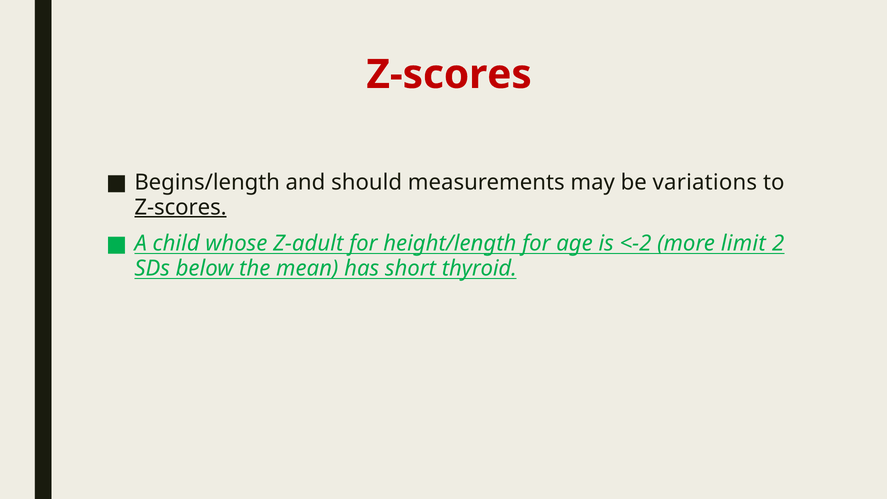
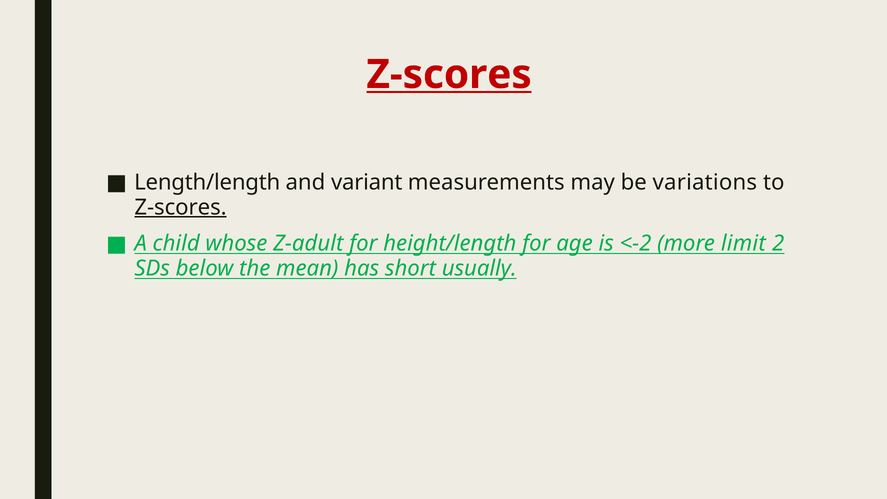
Z-scores at (449, 75) underline: none -> present
Begins/length: Begins/length -> Length/length
should: should -> variant
thyroid: thyroid -> usually
